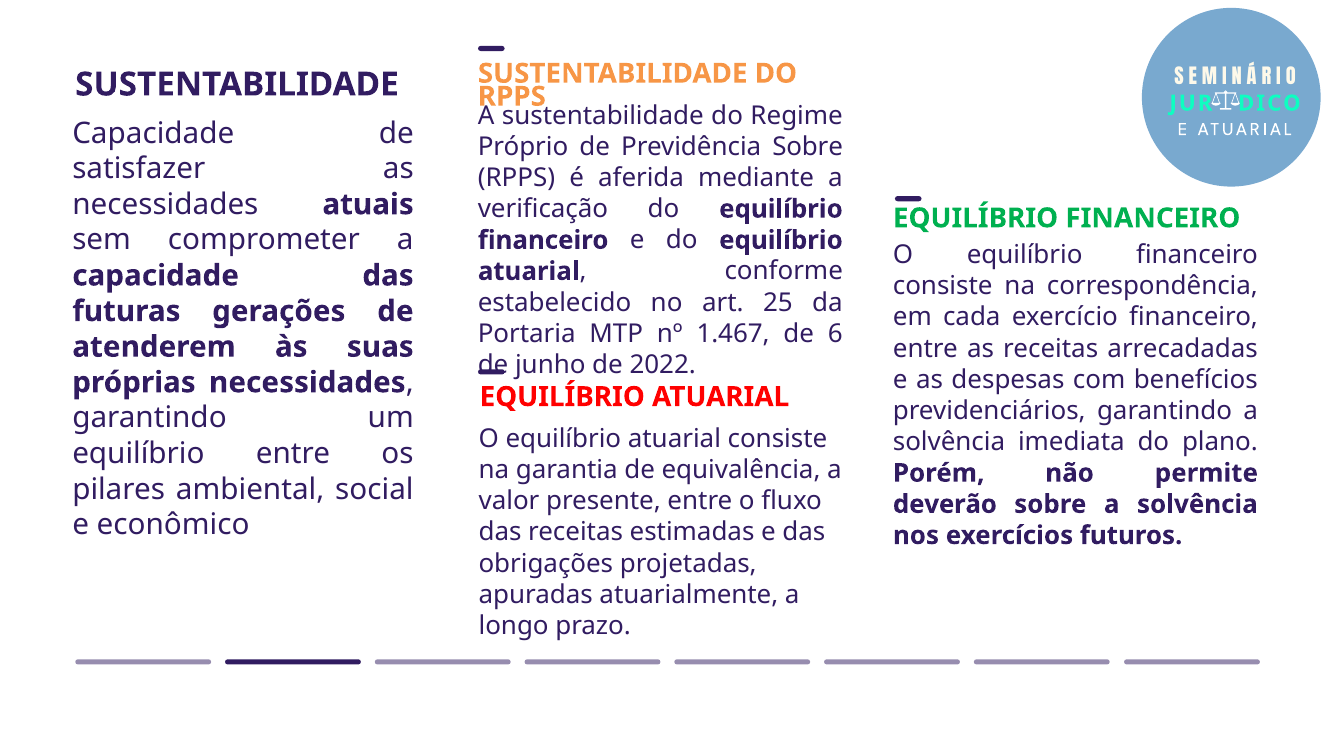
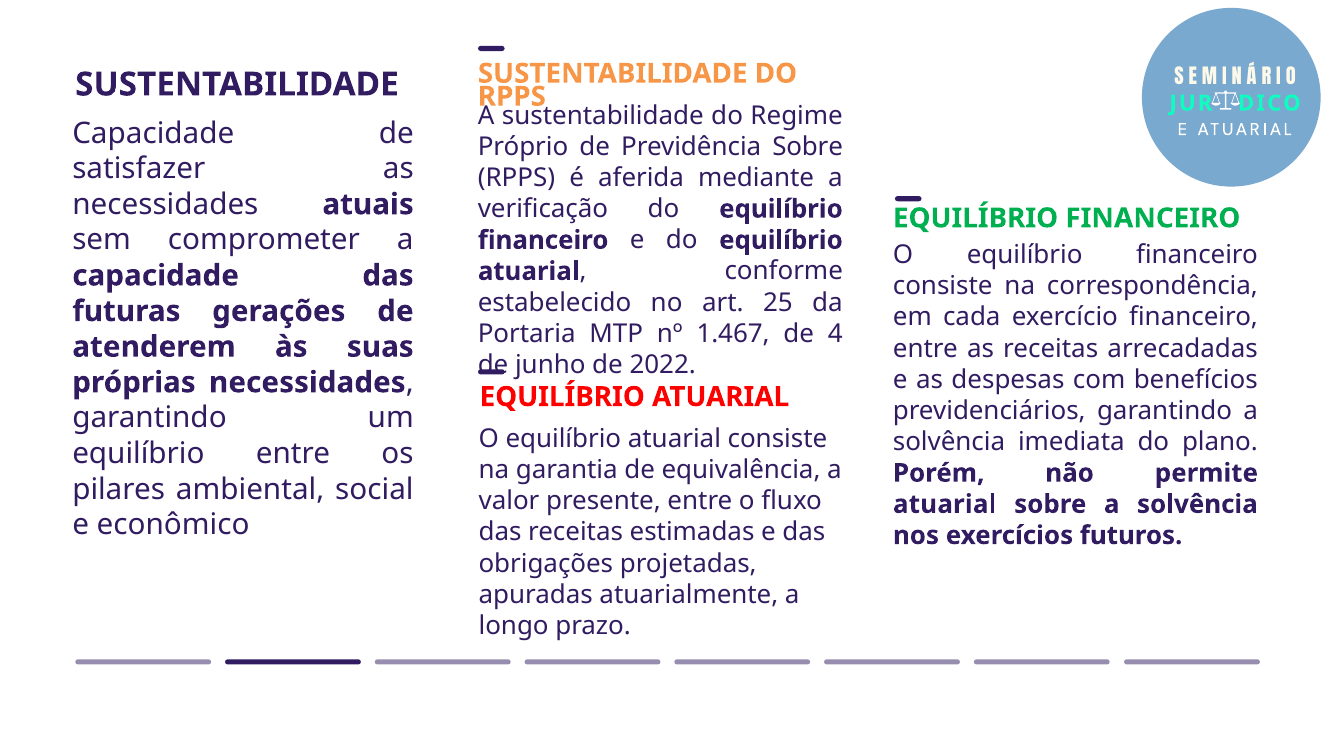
6: 6 -> 4
deverão at (945, 504): deverão -> atuarial
